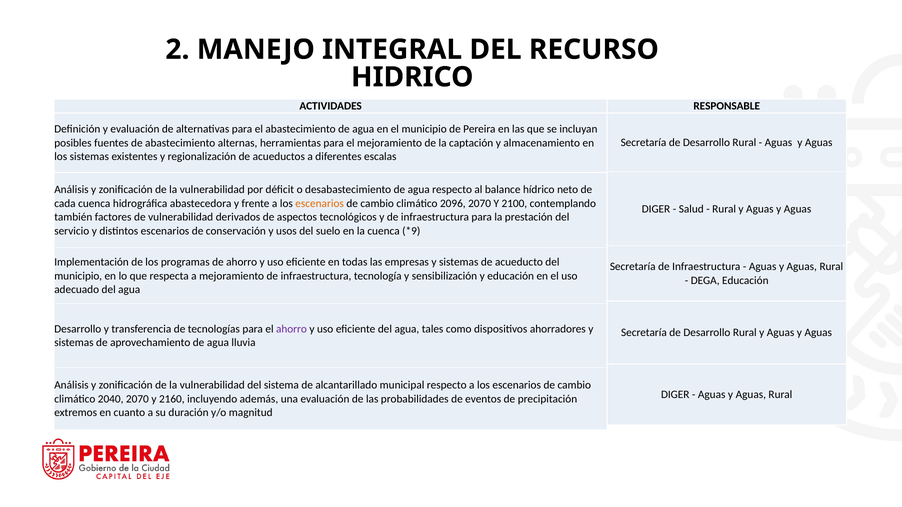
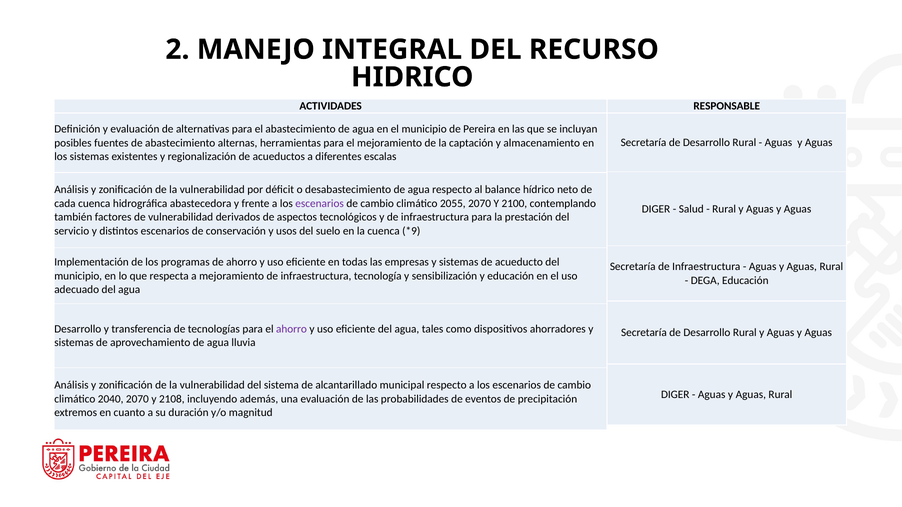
escenarios at (320, 204) colour: orange -> purple
2096: 2096 -> 2055
2160: 2160 -> 2108
